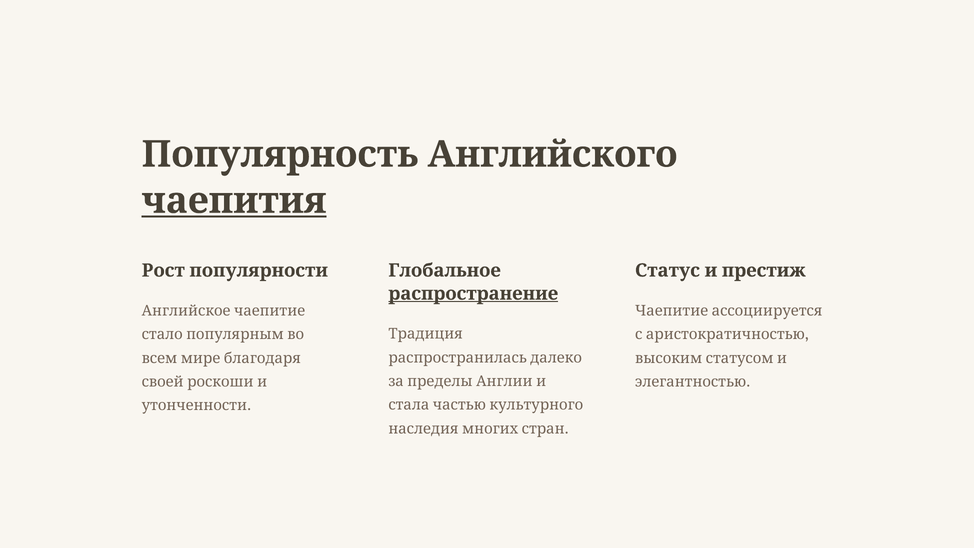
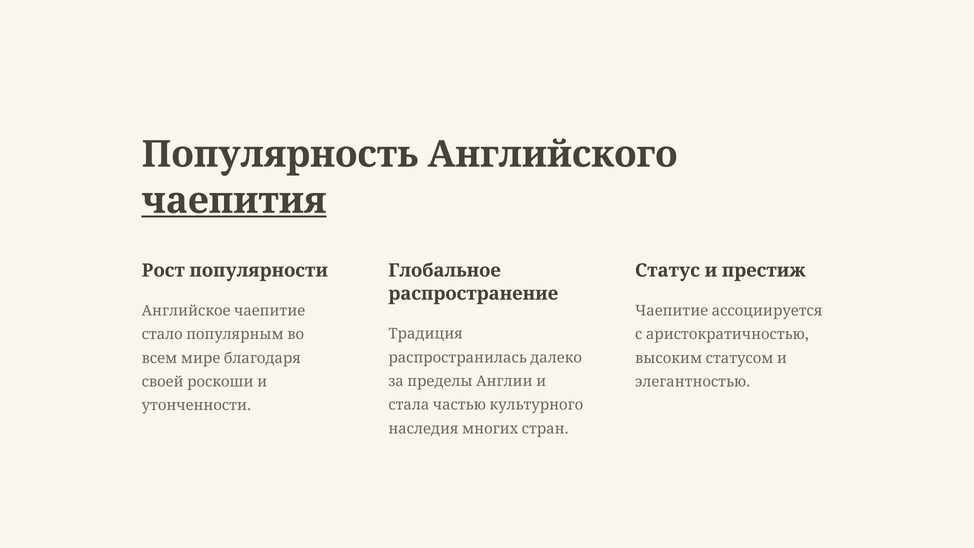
распространение underline: present -> none
